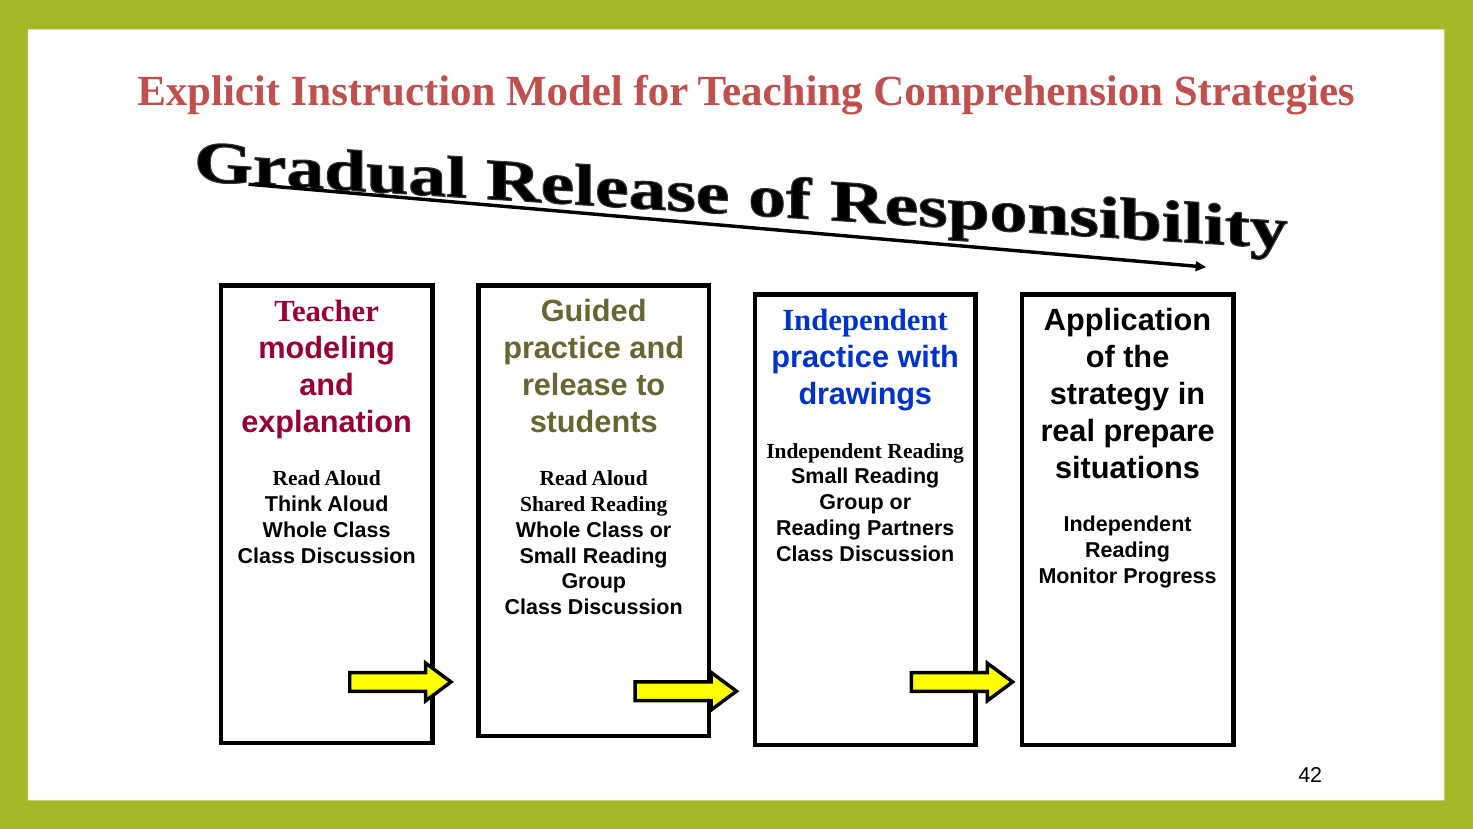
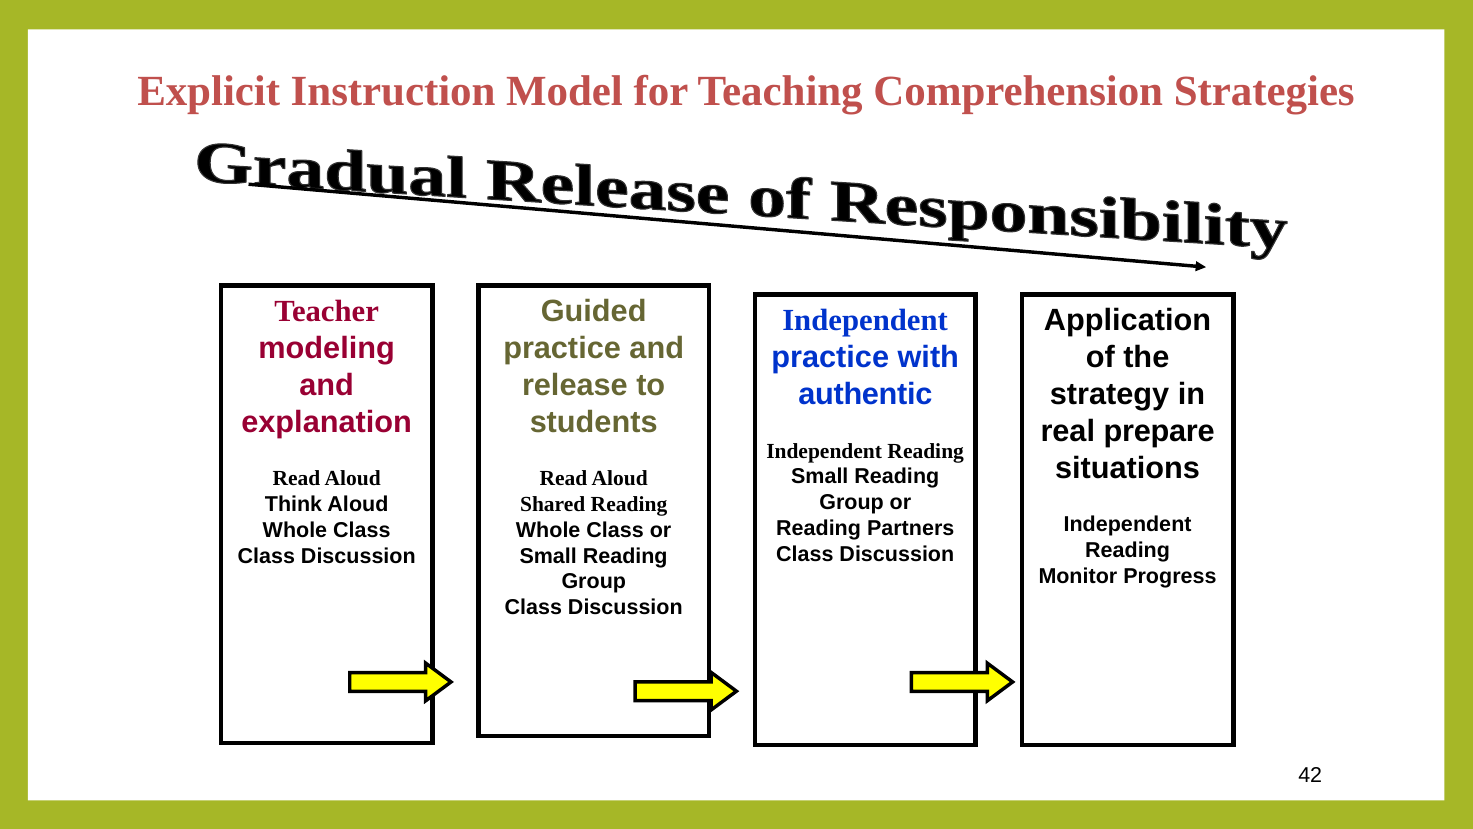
drawings: drawings -> authentic
